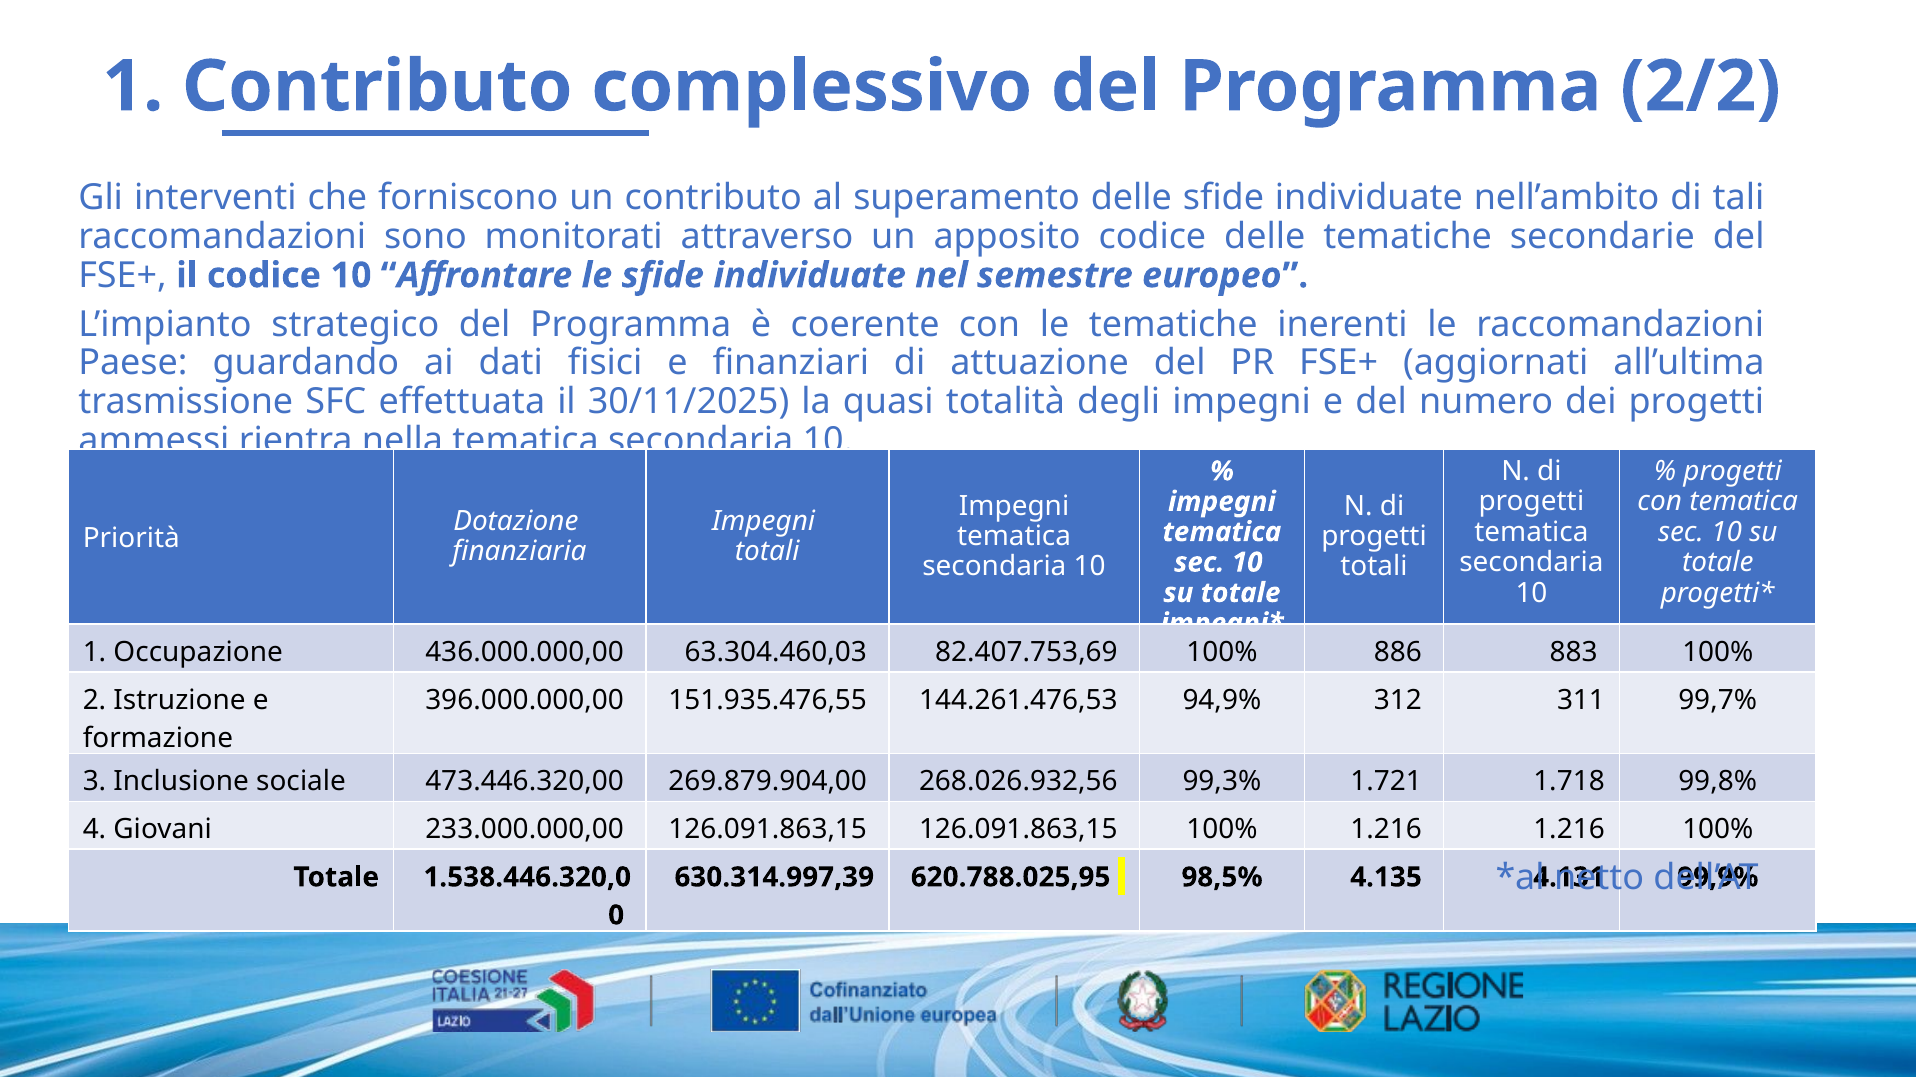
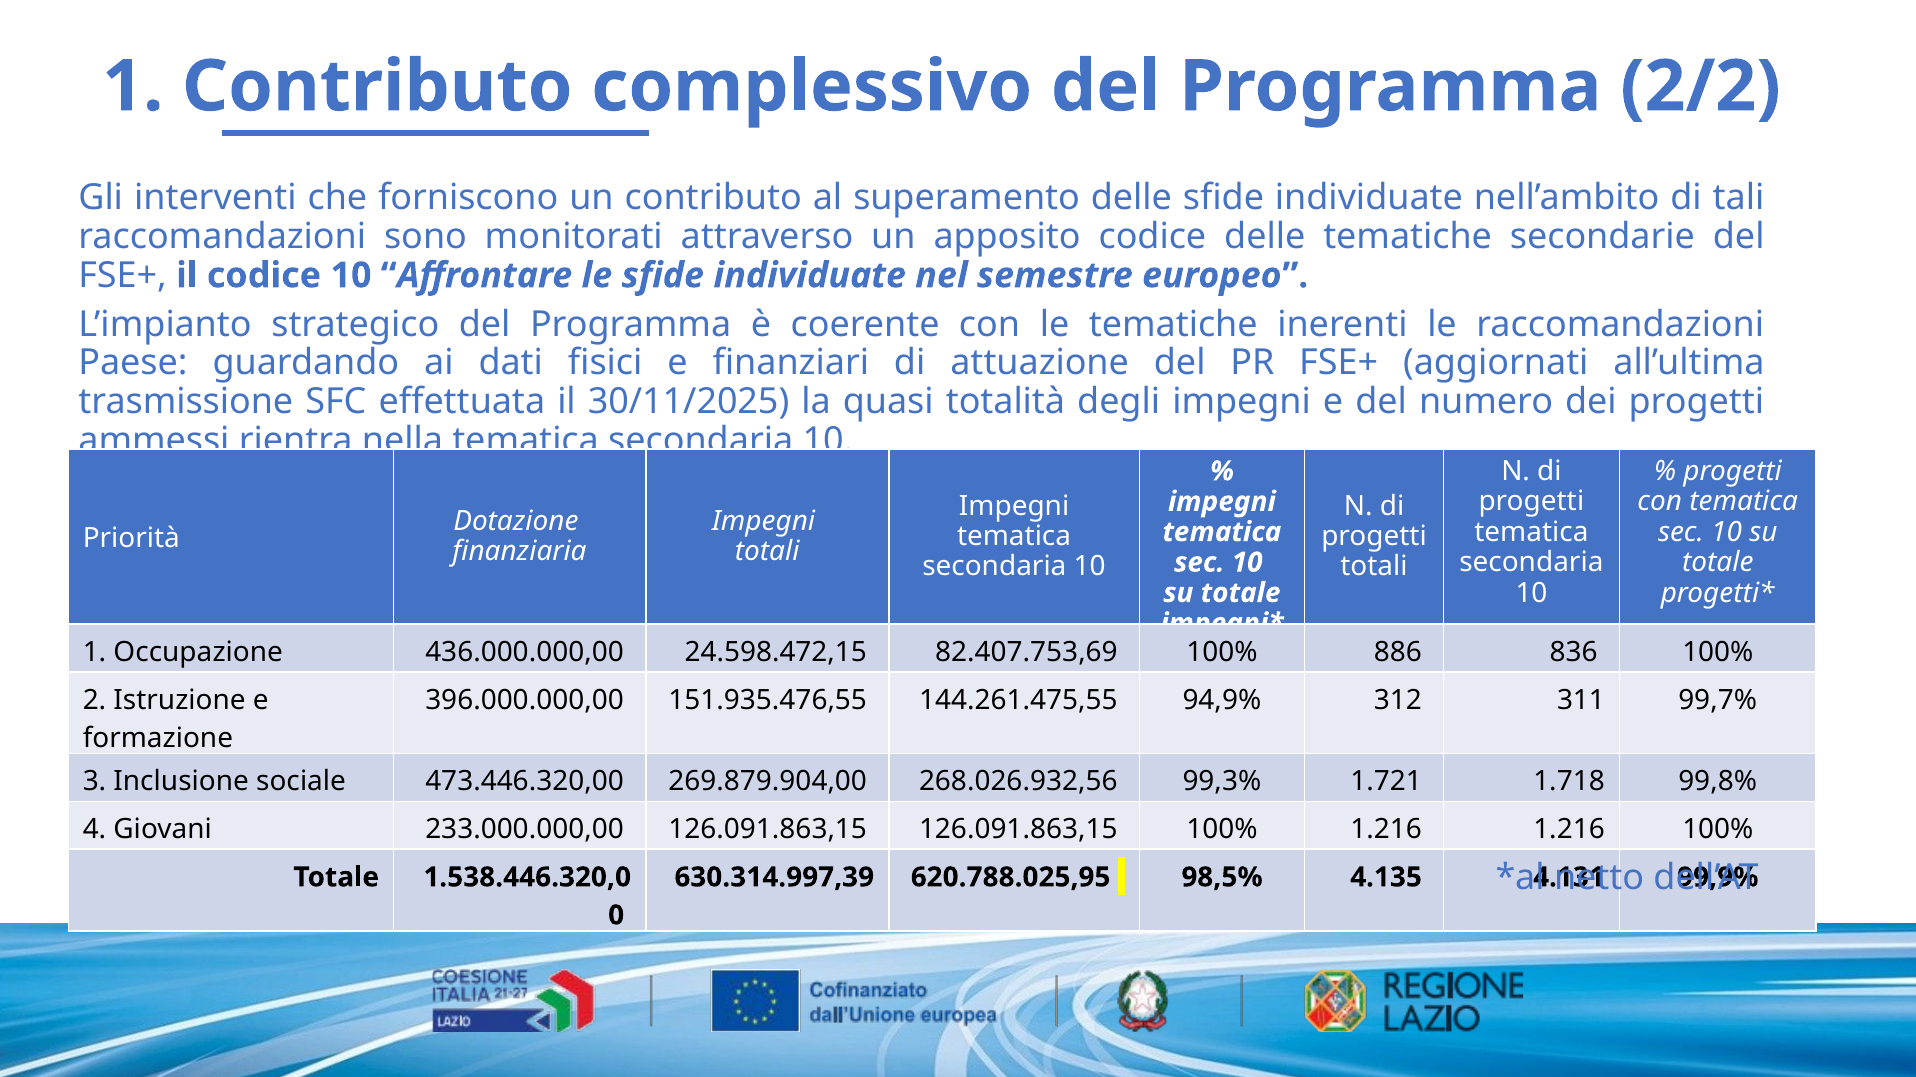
63.304.460,03: 63.304.460,03 -> 24.598.472,15
883: 883 -> 836
144.261.476,53: 144.261.476,53 -> 144.261.475,55
